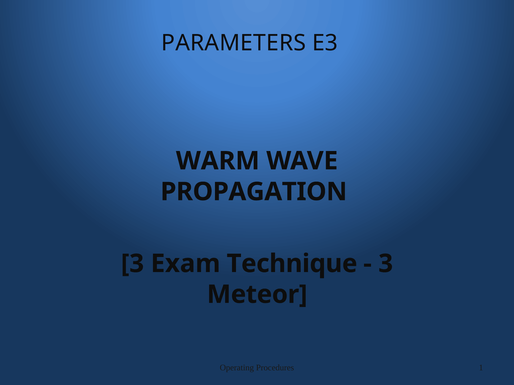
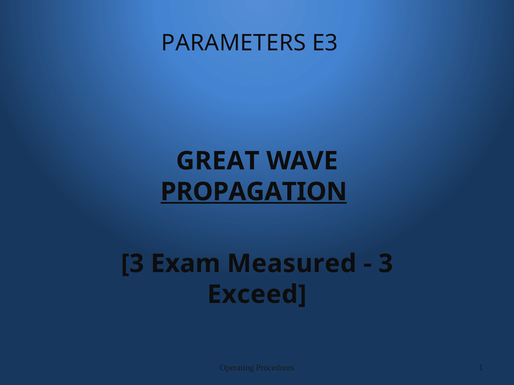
WARM: WARM -> GREAT
PROPAGATION underline: none -> present
Technique: Technique -> Measured
Meteor: Meteor -> Exceed
